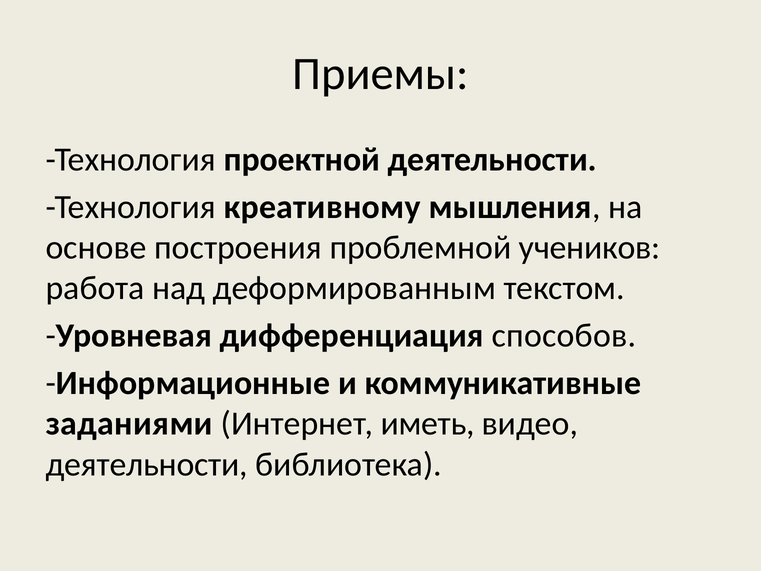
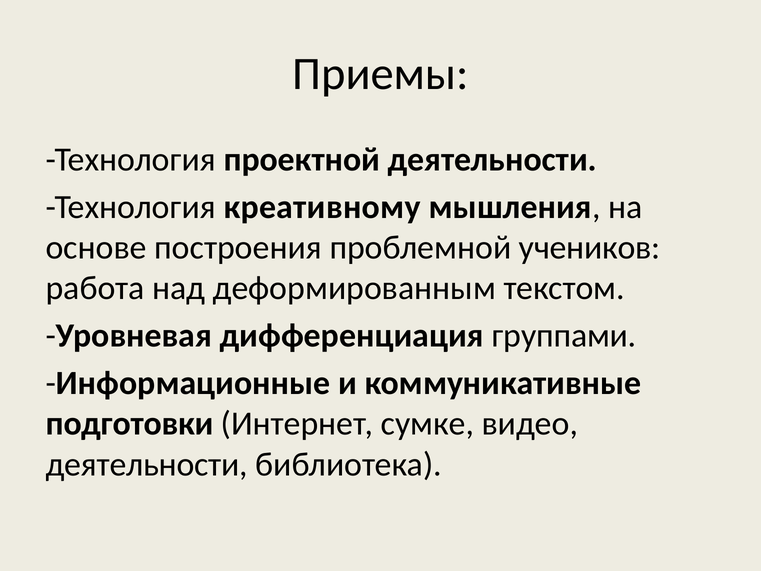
способов: способов -> группами
заданиями: заданиями -> подготовки
иметь: иметь -> сумке
